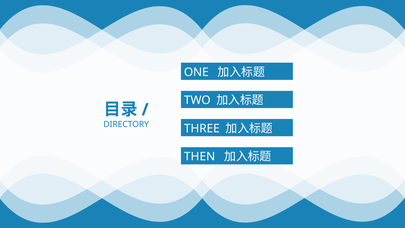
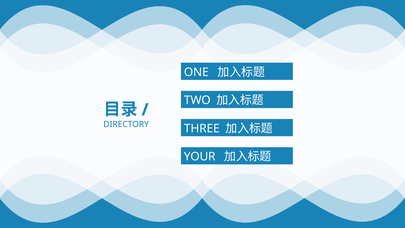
THEN: THEN -> YOUR
